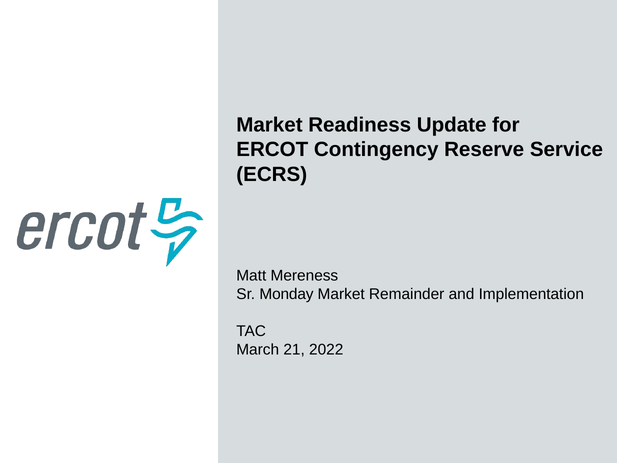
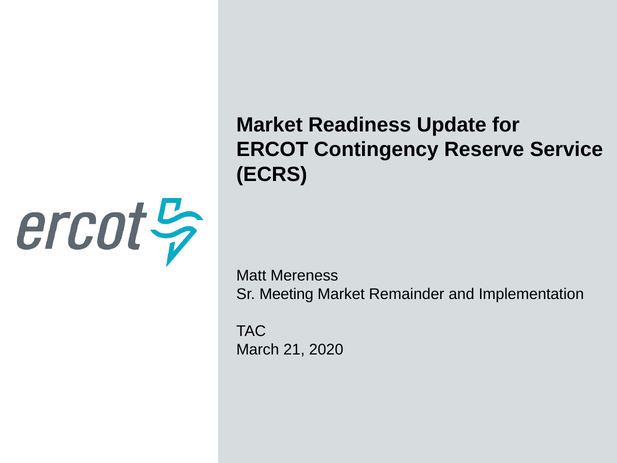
Monday: Monday -> Meeting
2022: 2022 -> 2020
